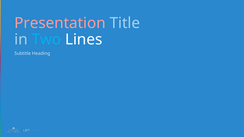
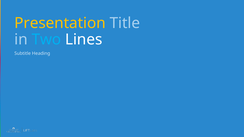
Presentation colour: pink -> yellow
